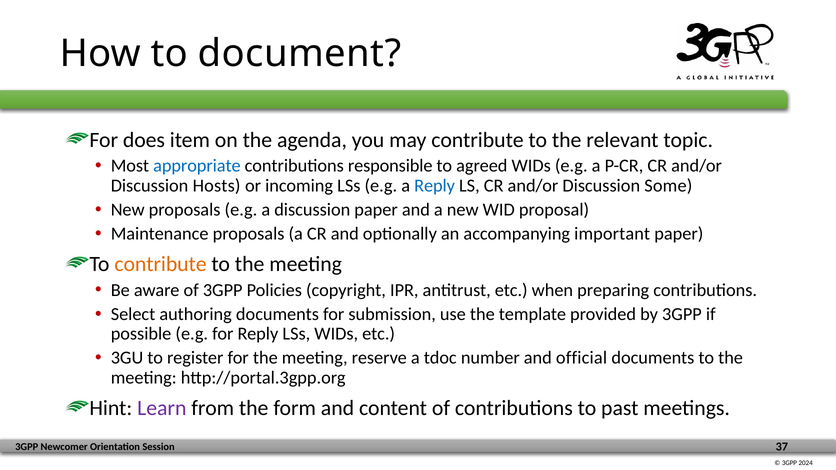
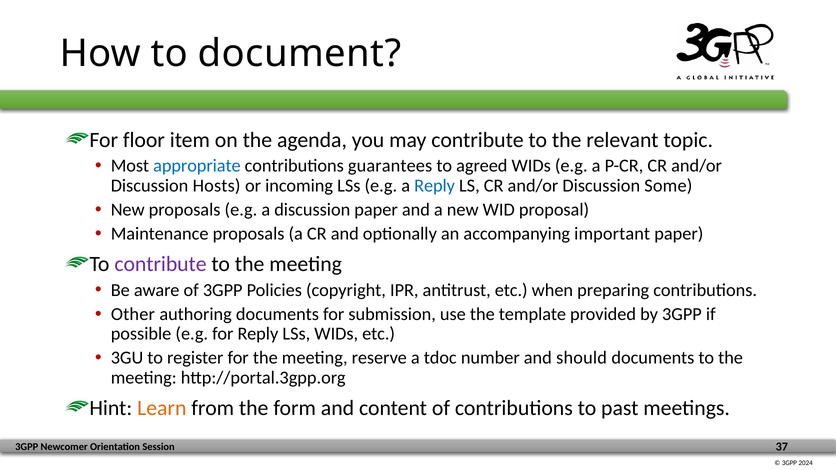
does: does -> floor
responsible: responsible -> guarantees
contribute at (161, 264) colour: orange -> purple
Select: Select -> Other
official: official -> should
Learn colour: purple -> orange
